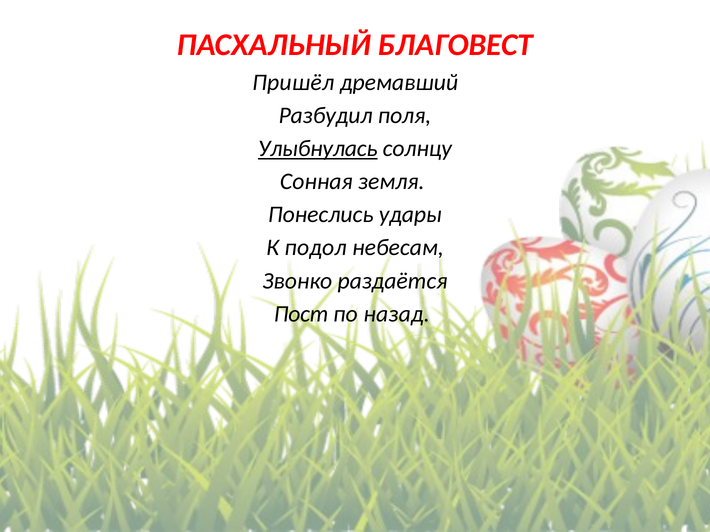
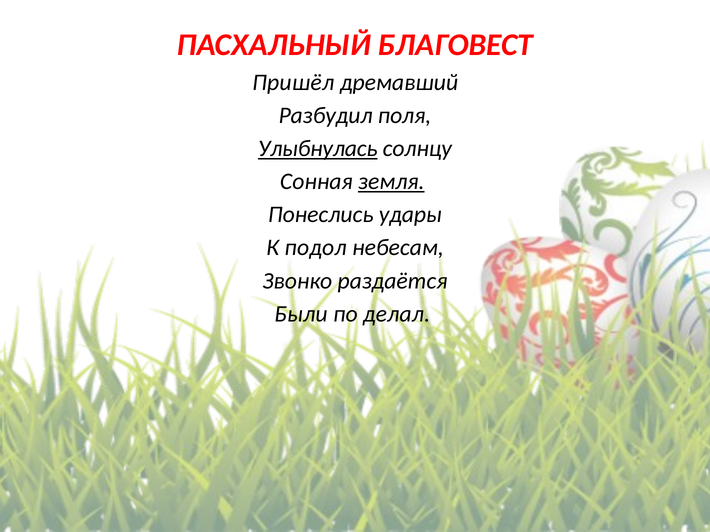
земля underline: none -> present
Пост: Пост -> Были
назад: назад -> делал
